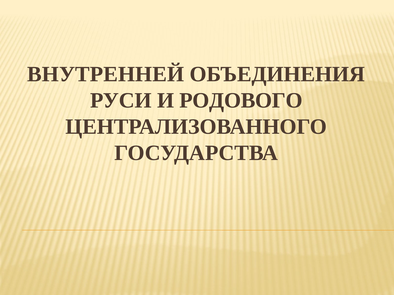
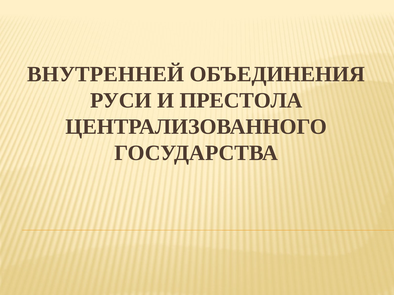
РОДОВОГО: РОДОВОГО -> ПРЕСТОЛА
